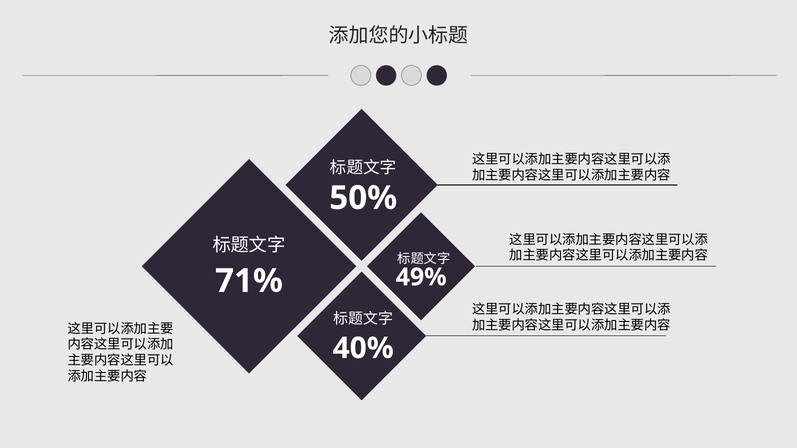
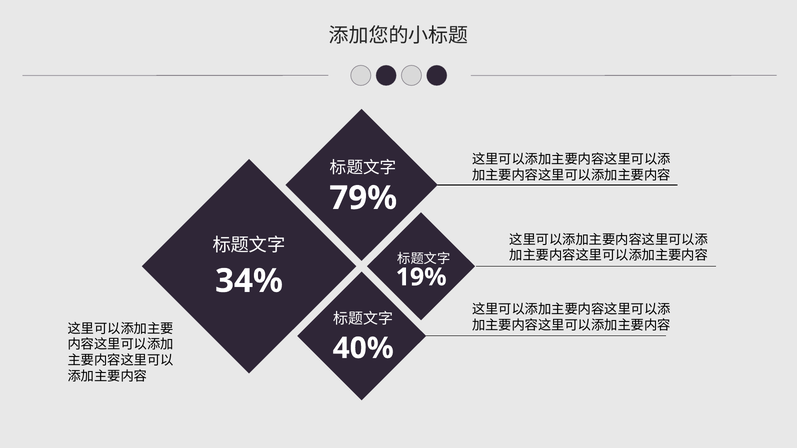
50%: 50% -> 79%
49%: 49% -> 19%
71%: 71% -> 34%
